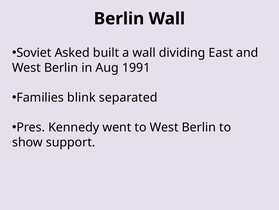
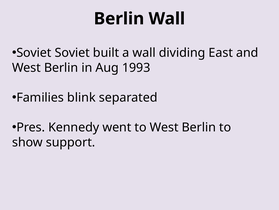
Soviet Asked: Asked -> Soviet
1991: 1991 -> 1993
